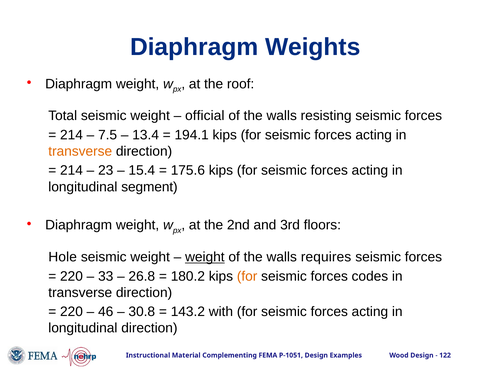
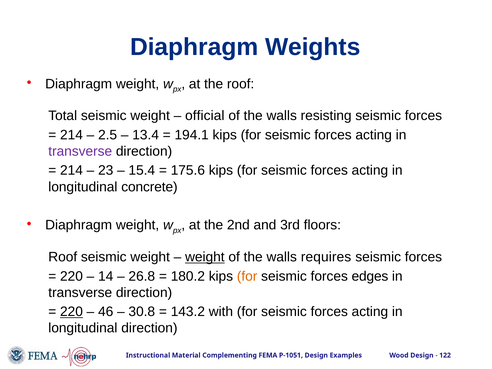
7.5: 7.5 -> 2.5
transverse at (80, 151) colour: orange -> purple
segment: segment -> concrete
Hole at (63, 257): Hole -> Roof
33: 33 -> 14
codes: codes -> edges
220 at (71, 312) underline: none -> present
